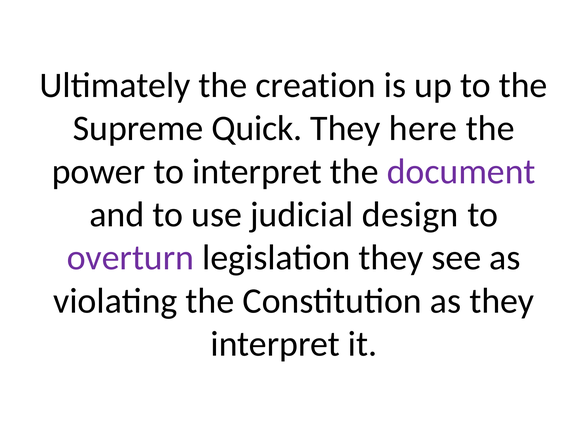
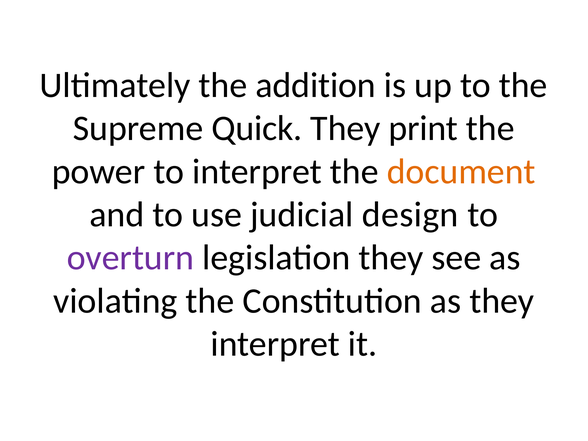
creation: creation -> addition
here: here -> print
document colour: purple -> orange
